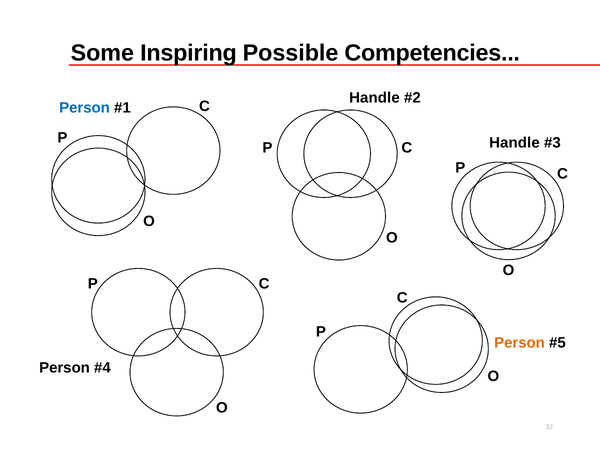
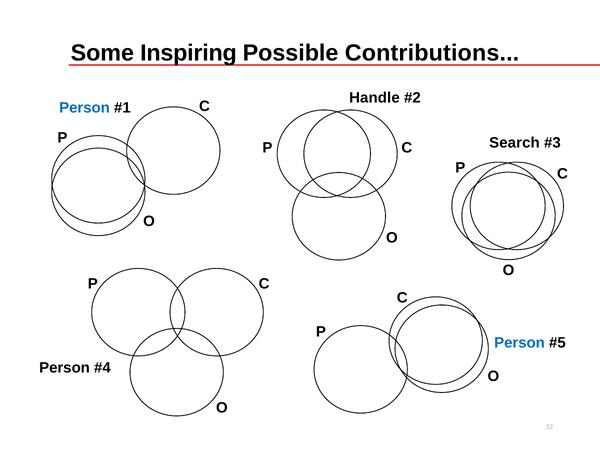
Competencies: Competencies -> Contributions
Handle at (514, 143): Handle -> Search
Person at (520, 343) colour: orange -> blue
